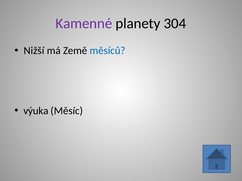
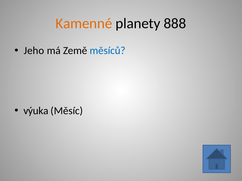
Kamenné colour: purple -> orange
304: 304 -> 888
Nižší: Nižší -> Jeho
